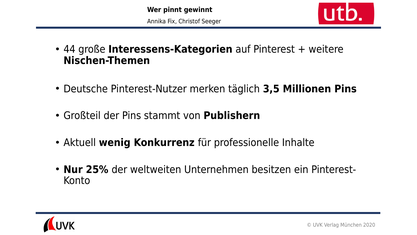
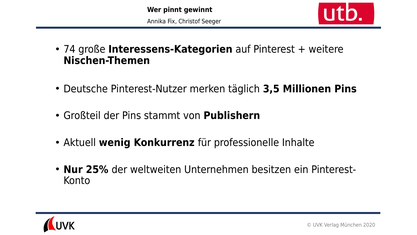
44: 44 -> 74
